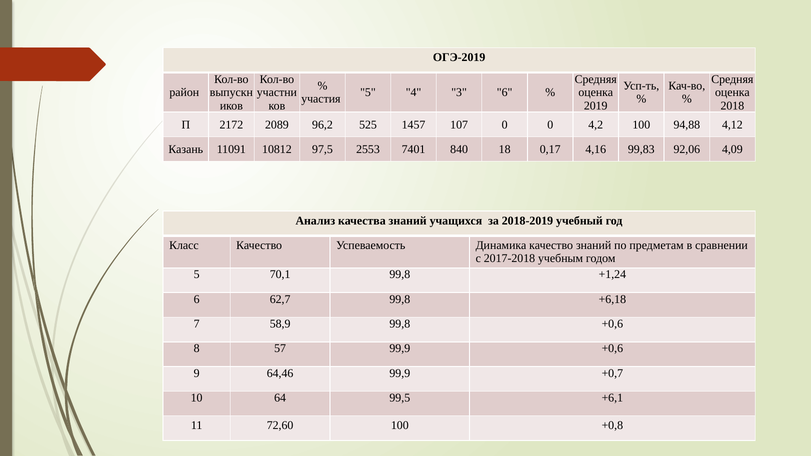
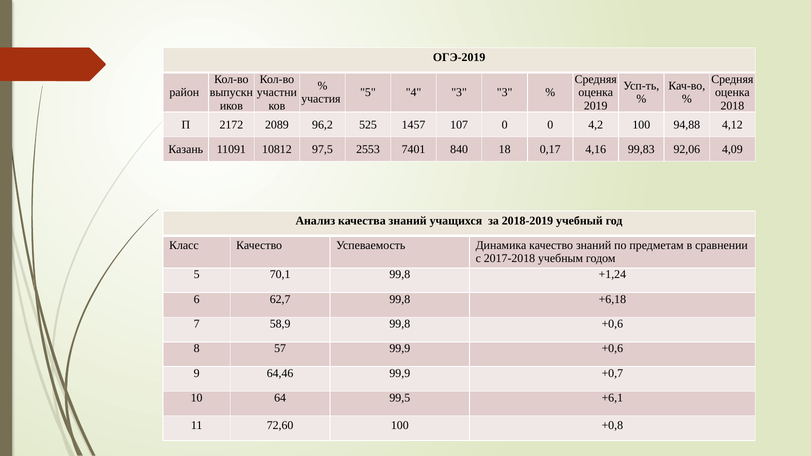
3 6: 6 -> 3
